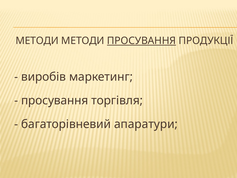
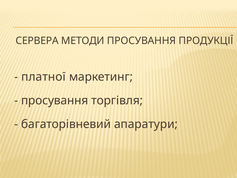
МЕТОДИ at (37, 41): МЕТОДИ -> СЕРВЕРА
ПРОСУВАННЯ at (141, 41) underline: present -> none
виробів: виробів -> платної
